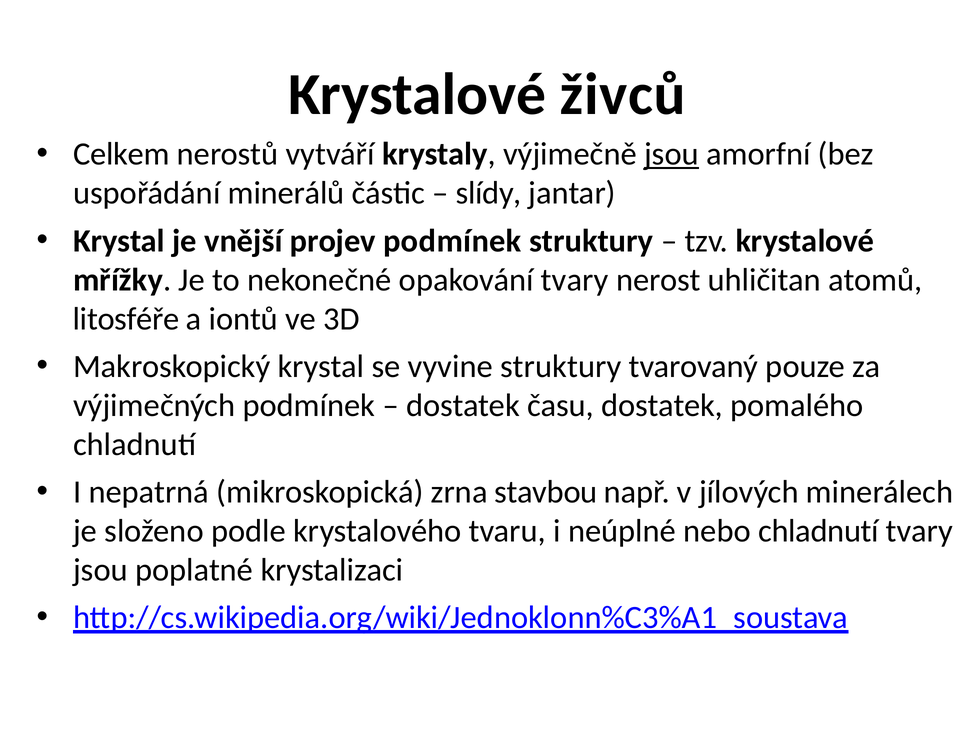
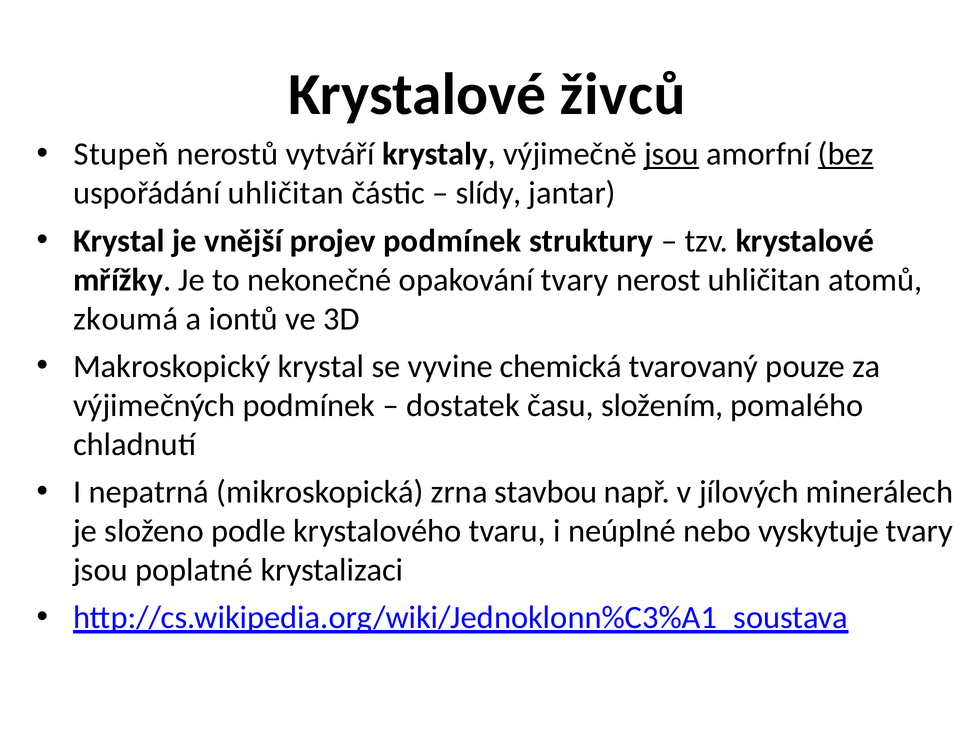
Celkem: Celkem -> Stupeň
bez underline: none -> present
uspořádání minerálů: minerálů -> uhličitan
litosféře: litosféře -> zkoumá
vyvine struktury: struktury -> chemická
času dostatek: dostatek -> složením
nebo chladnutí: chladnutí -> vyskytuje
